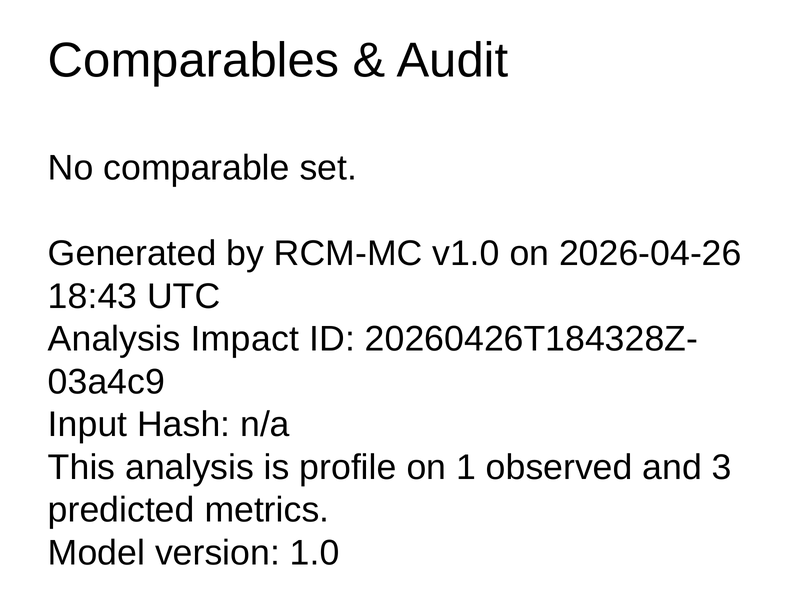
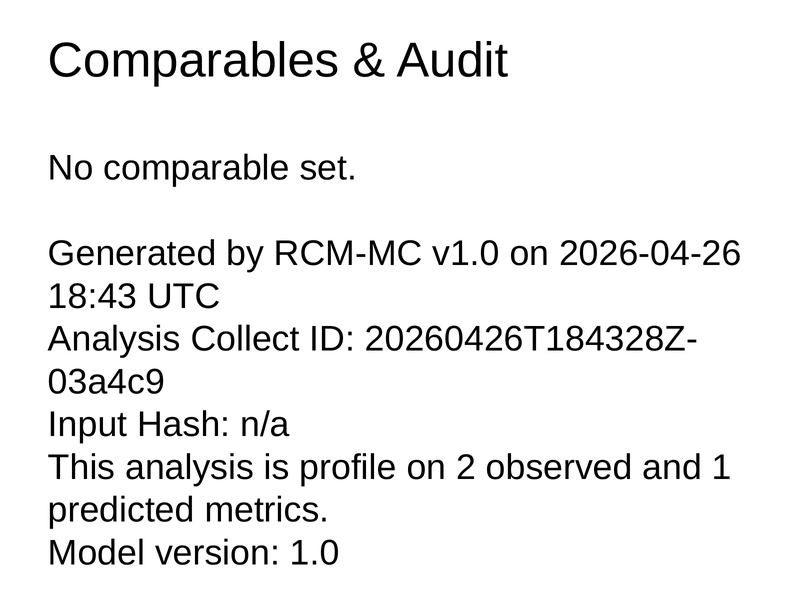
Impact: Impact -> Collect
1: 1 -> 2
3: 3 -> 1
